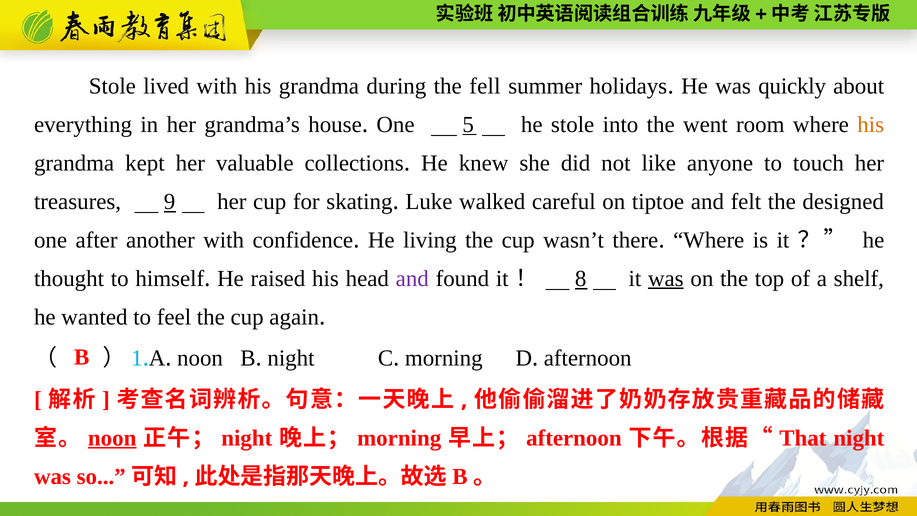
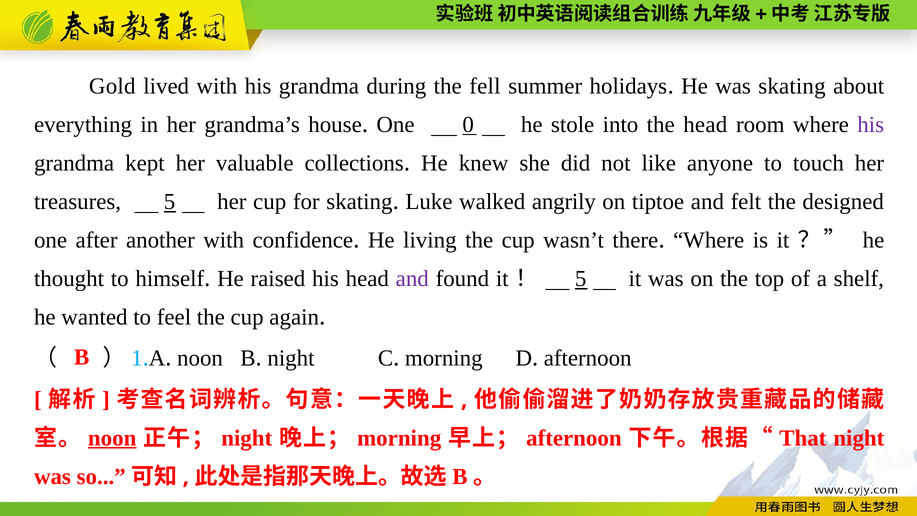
Stole at (112, 86): Stole -> Gold
was quickly: quickly -> skating
5: 5 -> 0
the went: went -> head
his at (871, 124) colour: orange -> purple
treasures 9: 9 -> 5
careful: careful -> angrily
8 at (581, 278): 8 -> 5
was at (666, 278) underline: present -> none
